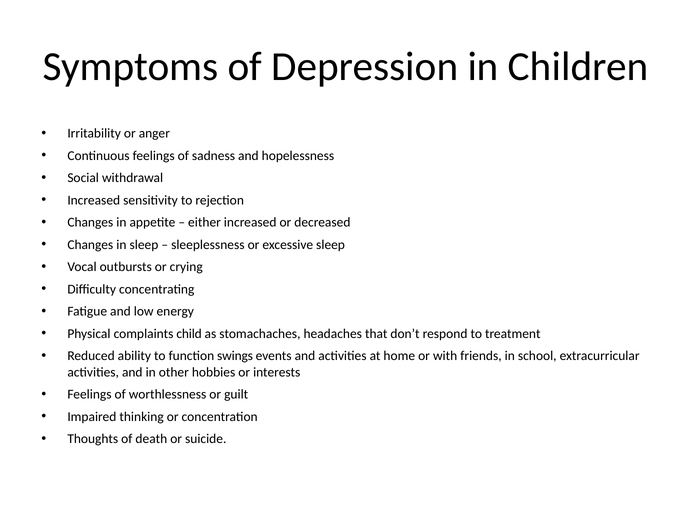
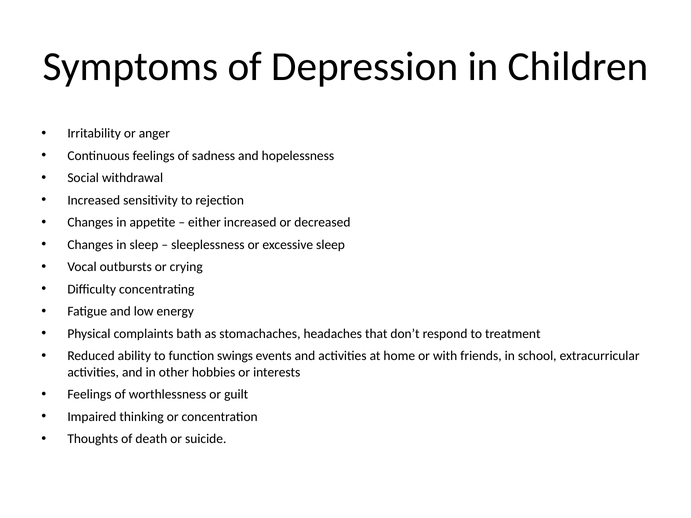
child: child -> bath
